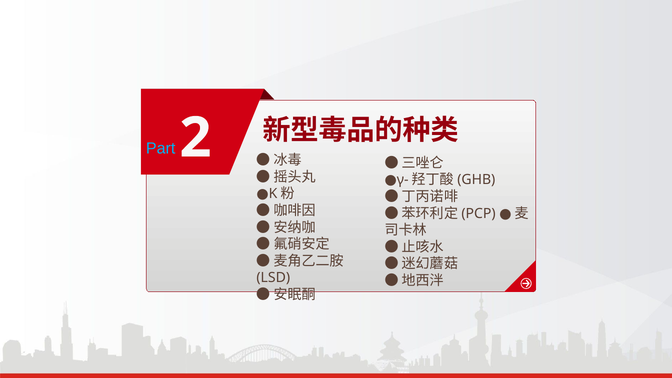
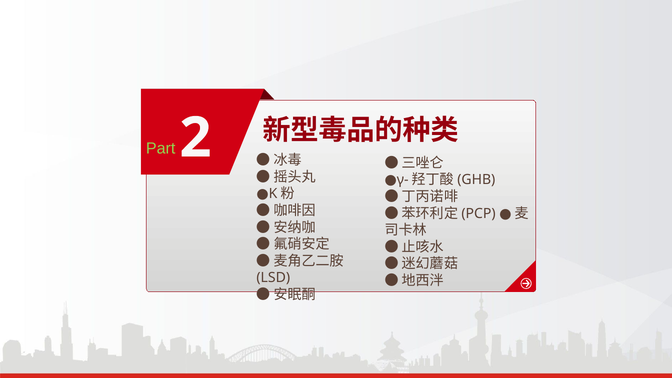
Part colour: light blue -> light green
